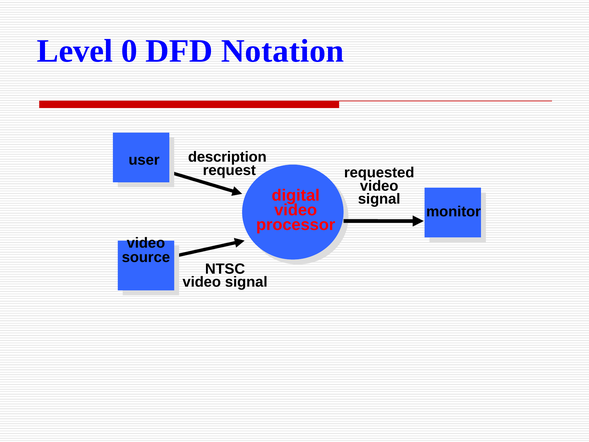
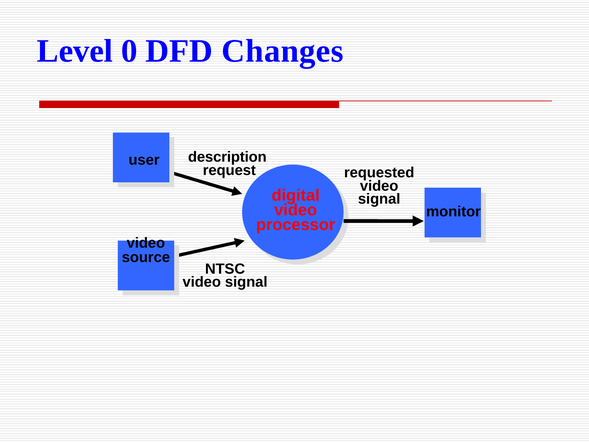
Notation: Notation -> Changes
